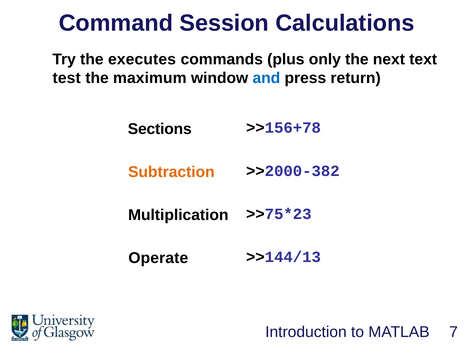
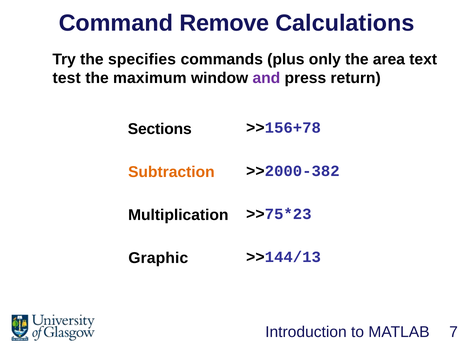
Session: Session -> Remove
executes: executes -> specifies
next: next -> area
and colour: blue -> purple
Operate: Operate -> Graphic
